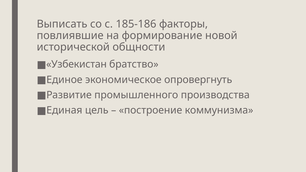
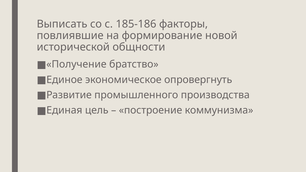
Узбекистан: Узбекистан -> Получение
